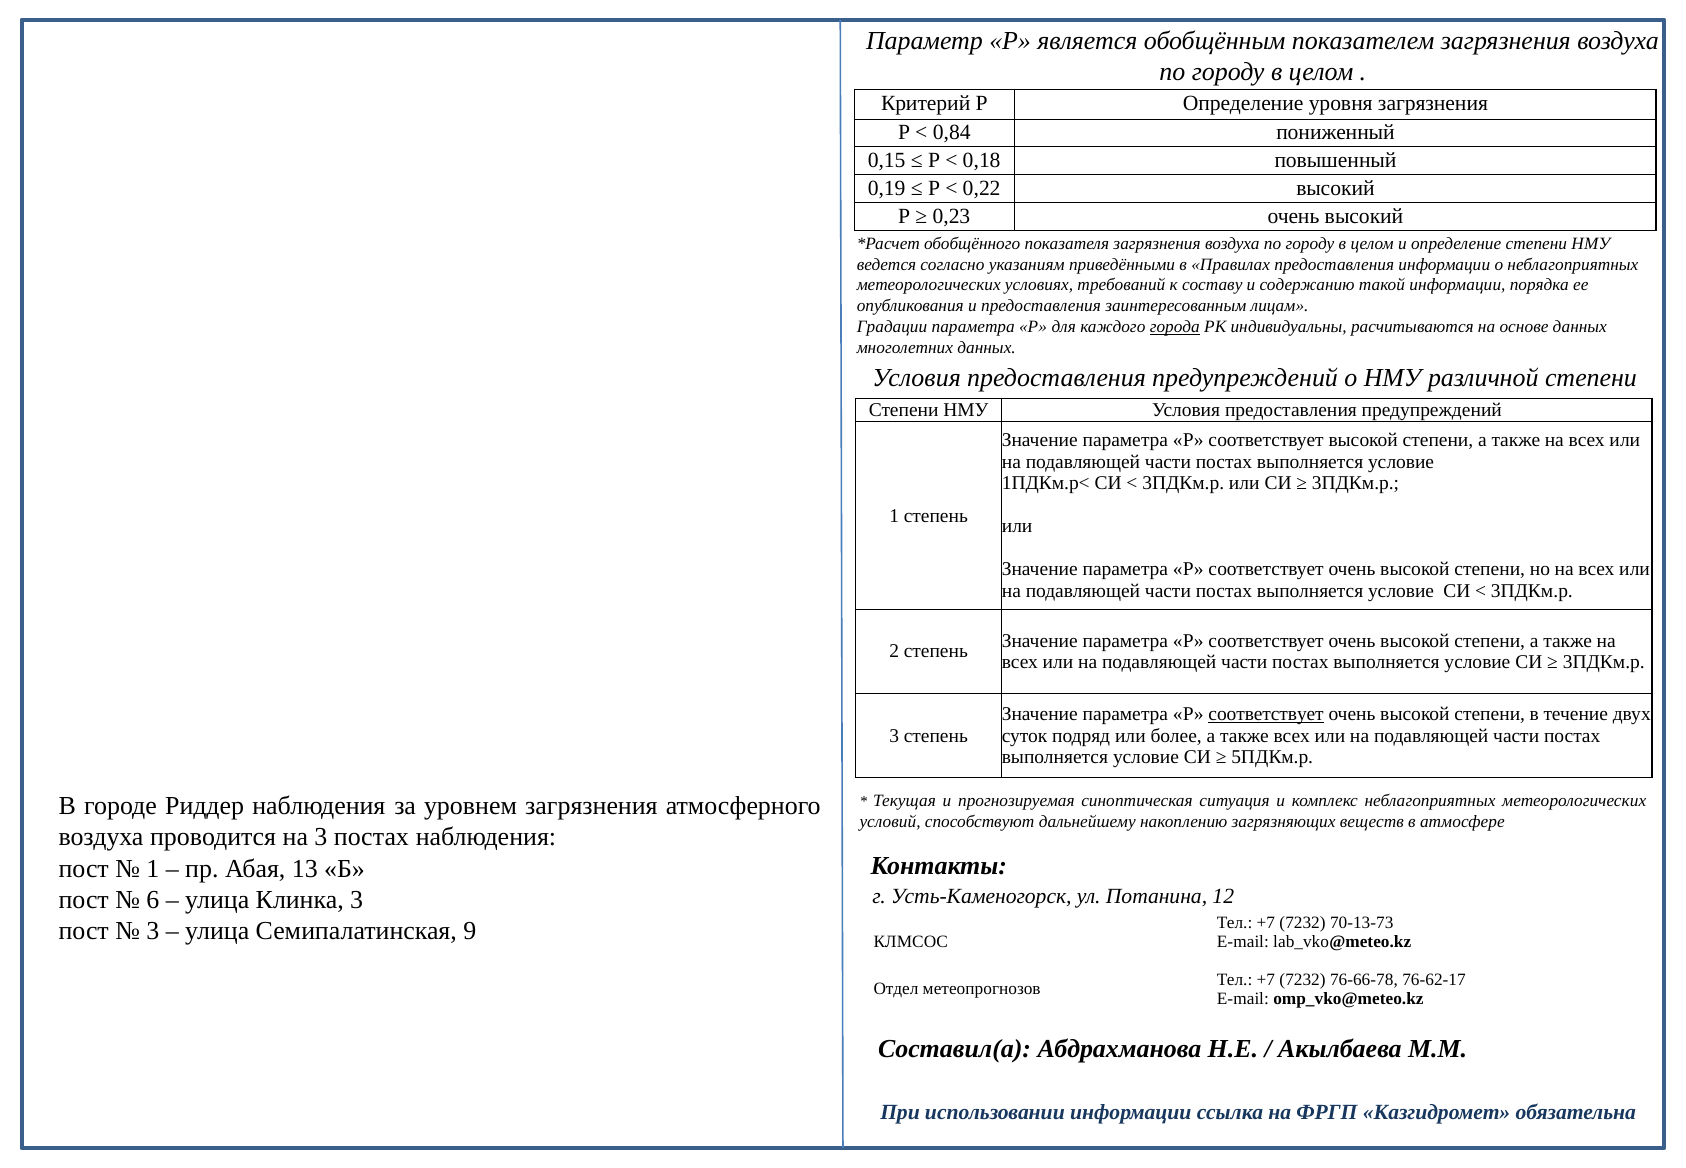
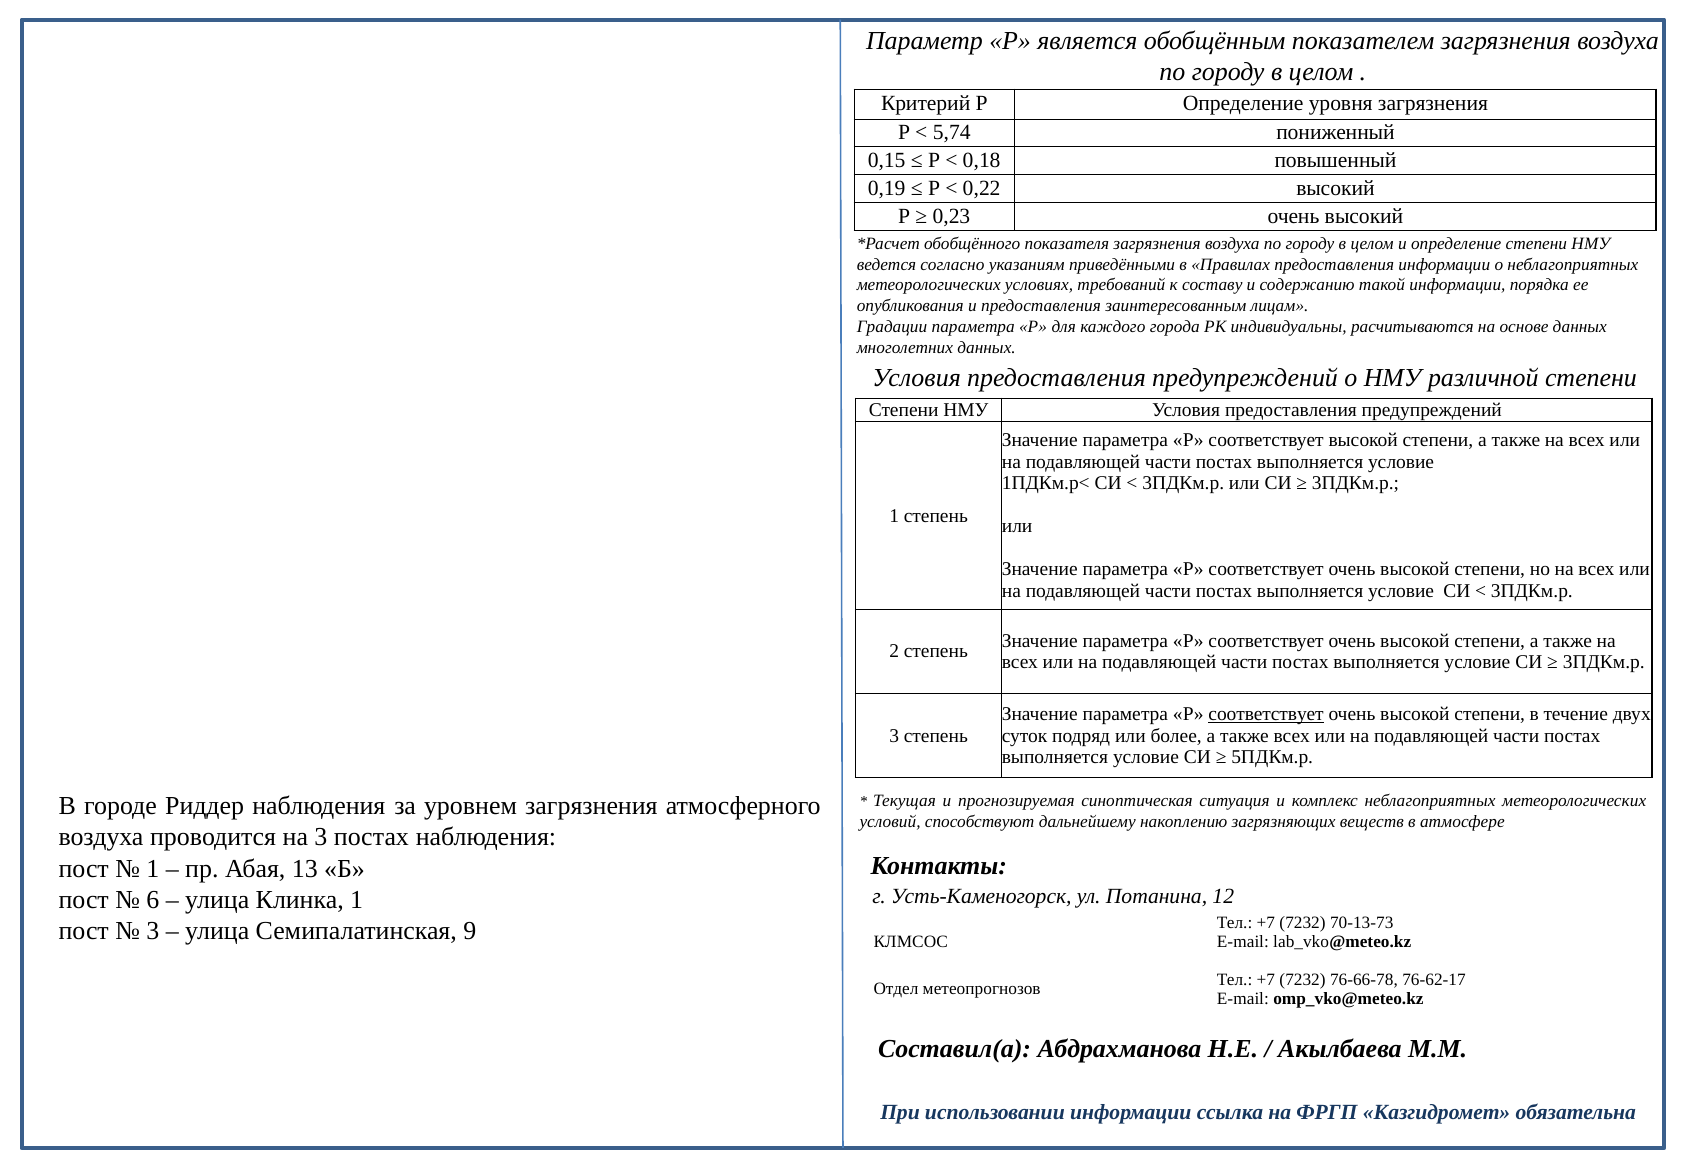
0,84: 0,84 -> 5,74
города underline: present -> none
Клинка 3: 3 -> 1
